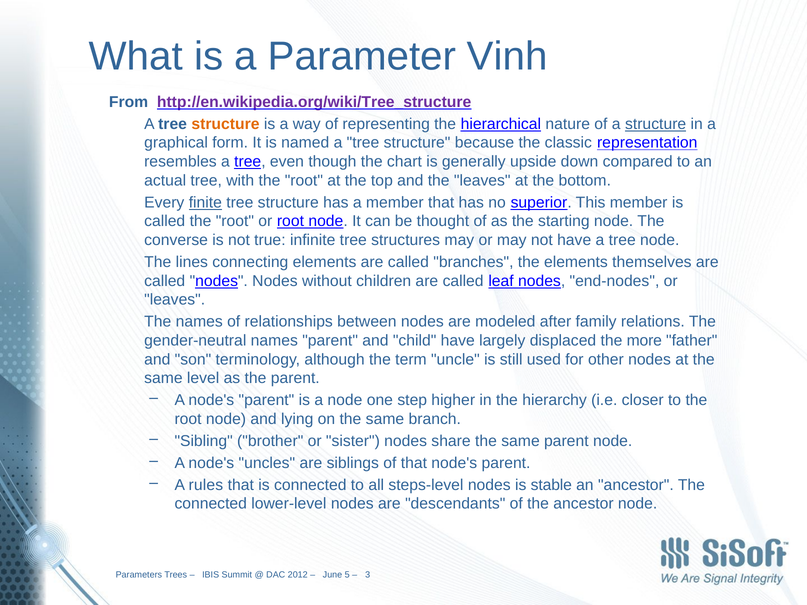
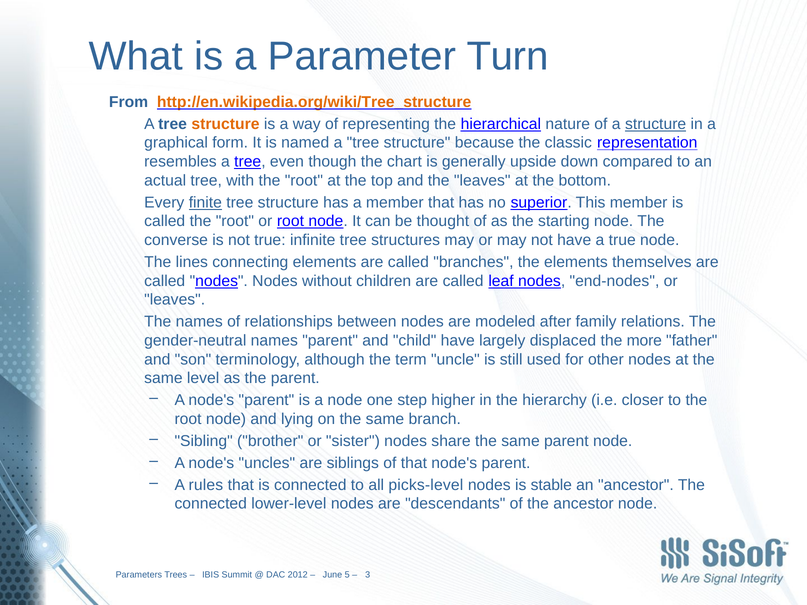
Vinh: Vinh -> Turn
http://en.wikipedia.org/wiki/Tree_structure colour: purple -> orange
have a tree: tree -> true
steps-level: steps-level -> picks-level
